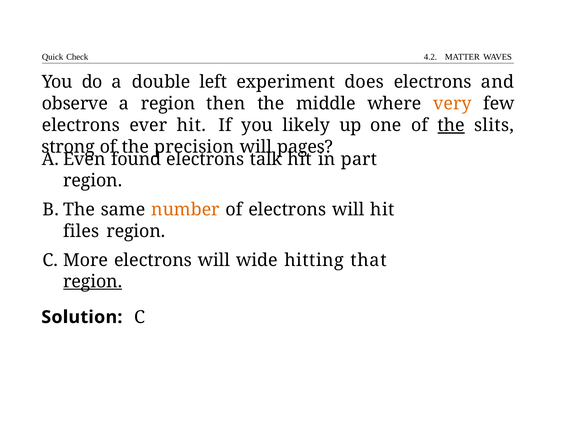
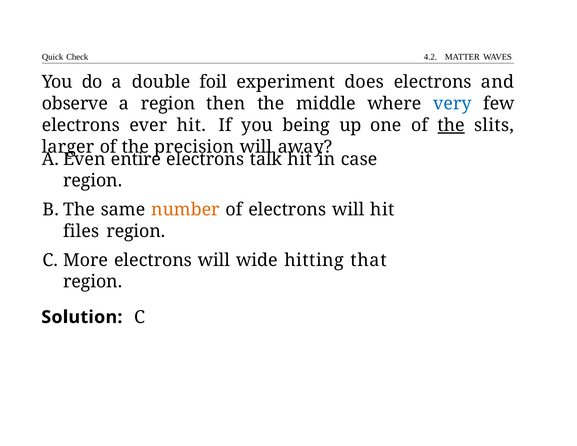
left: left -> foil
very colour: orange -> blue
likely: likely -> being
strong: strong -> larger
pages: pages -> away
found: found -> entire
part: part -> case
region at (93, 281) underline: present -> none
